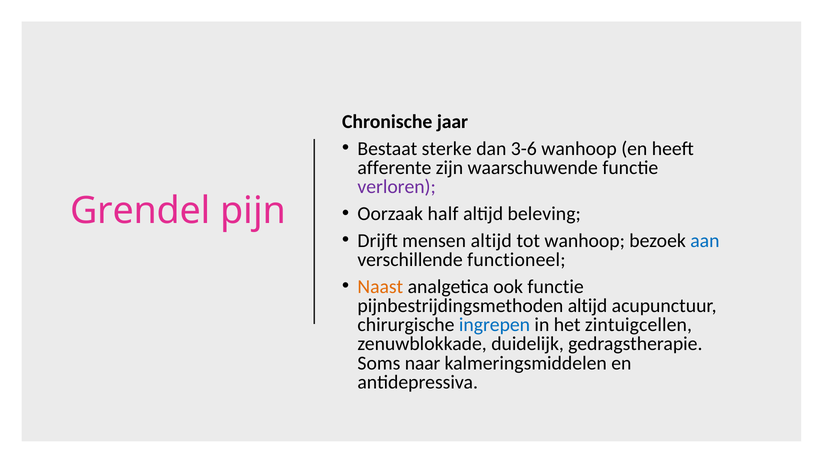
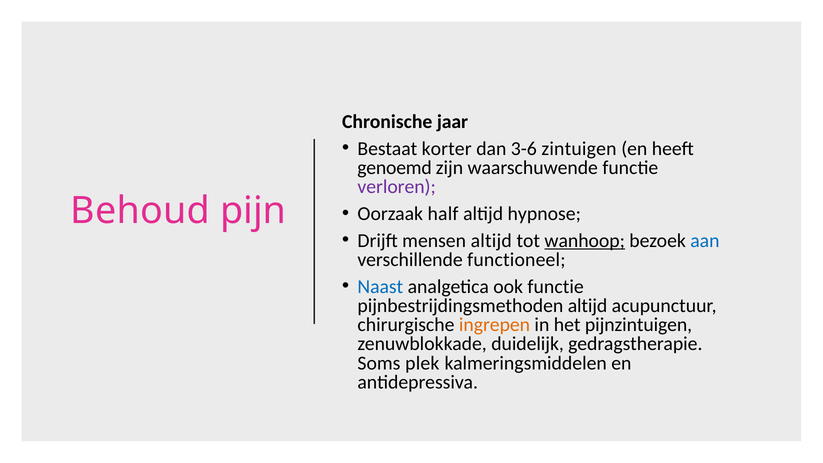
sterke: sterke -> korter
3-6 wanhoop: wanhoop -> zintuigen
afferente: afferente -> genoemd
Grendel: Grendel -> Behoud
beleving: beleving -> hypnose
wanhoop at (585, 240) underline: none -> present
Naast colour: orange -> blue
ingrepen colour: blue -> orange
zintuigcellen: zintuigcellen -> pijnzintuigen
naar: naar -> plek
